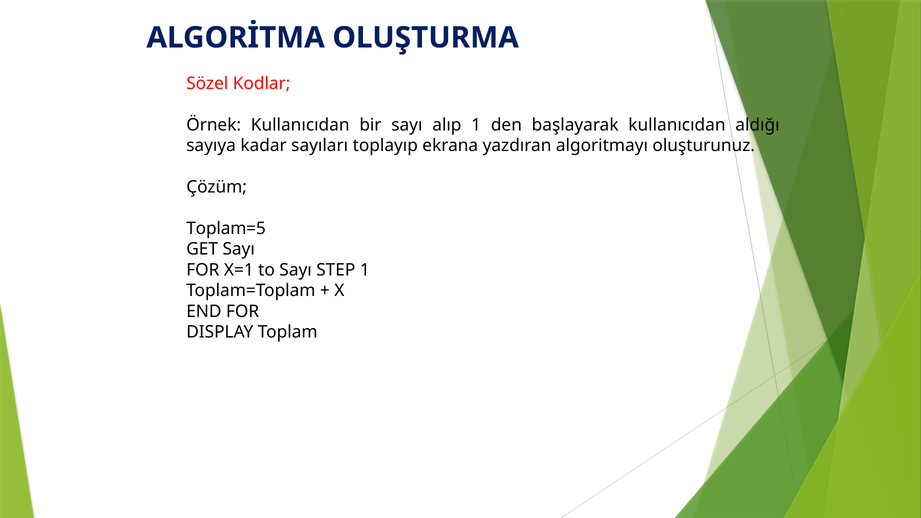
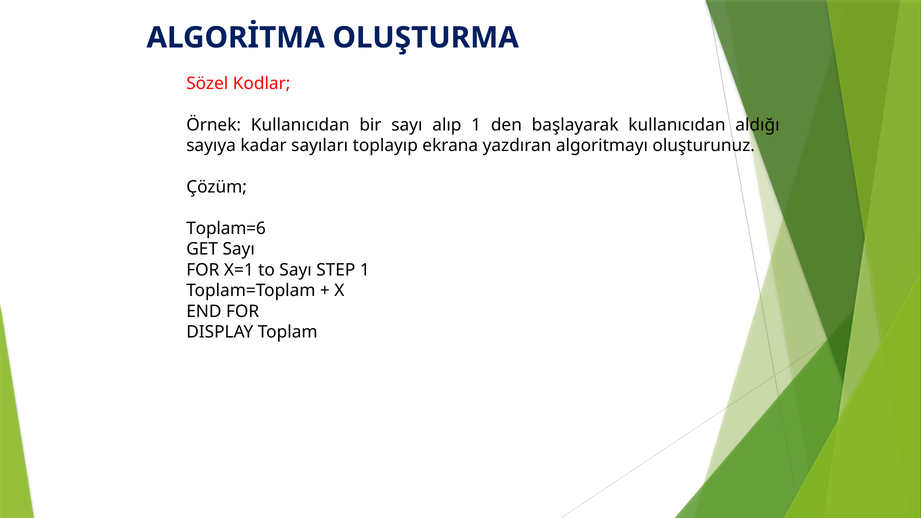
Toplam=5: Toplam=5 -> Toplam=6
